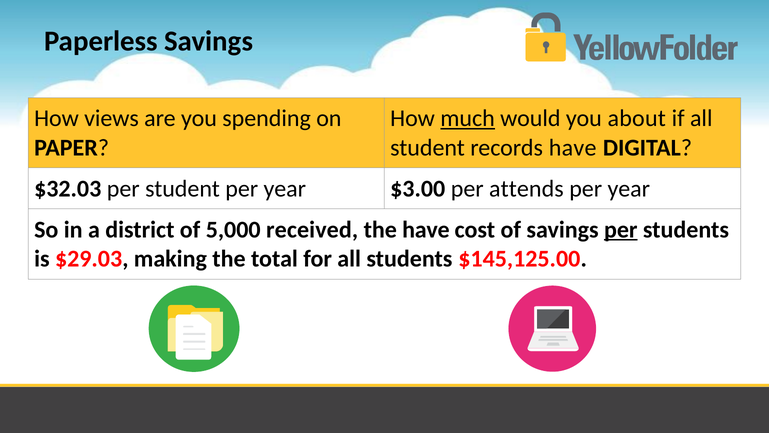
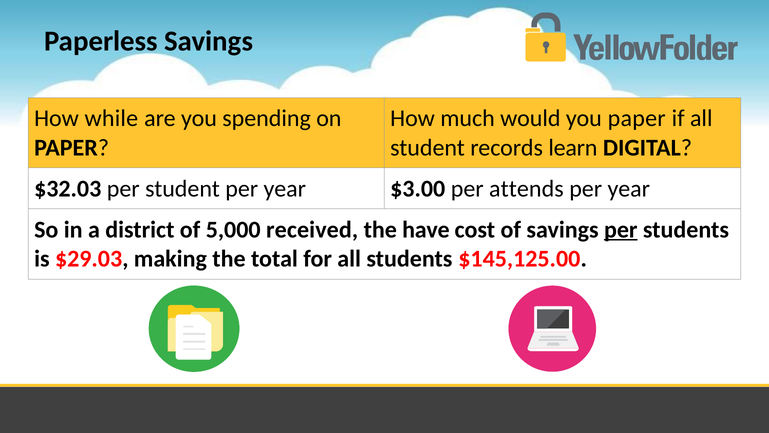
views: views -> while
much underline: present -> none
you about: about -> paper
records have: have -> learn
